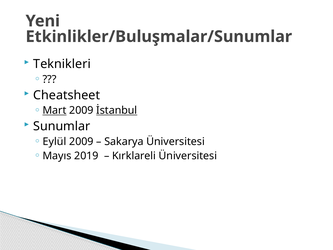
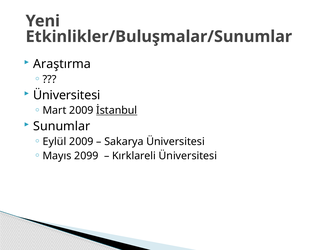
Teknikleri: Teknikleri -> Araştırma
Cheatsheet at (67, 95): Cheatsheet -> Üniversitesi
Mart underline: present -> none
2019: 2019 -> 2099
